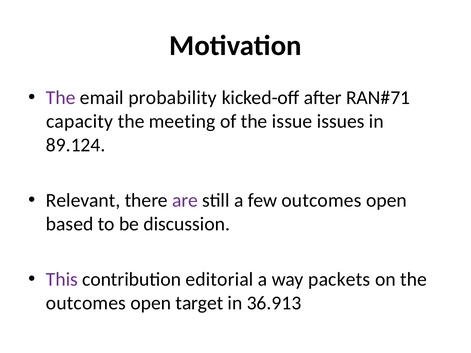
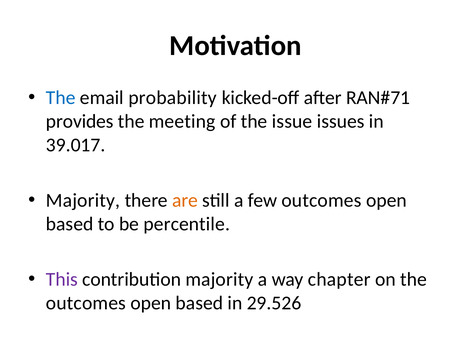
The at (61, 98) colour: purple -> blue
capacity: capacity -> provides
89.124: 89.124 -> 39.017
Relevant at (83, 201): Relevant -> Majority
are colour: purple -> orange
discussion: discussion -> percentile
contribution editorial: editorial -> majority
packets: packets -> chapter
target at (199, 303): target -> based
36.913: 36.913 -> 29.526
